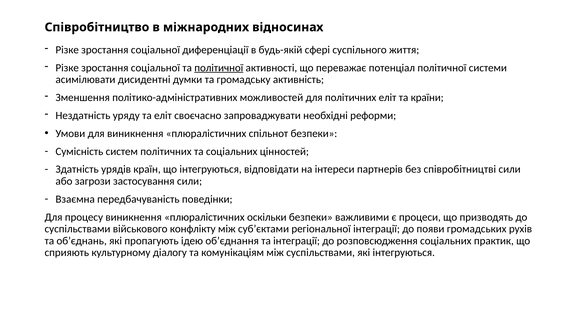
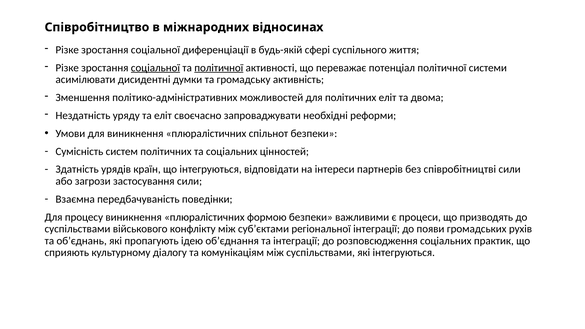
соціальної at (155, 68) underline: none -> present
країни: країни -> двома
оскільки: оскільки -> формою
